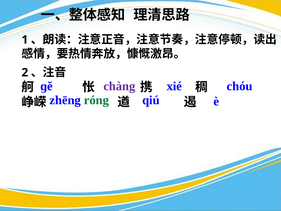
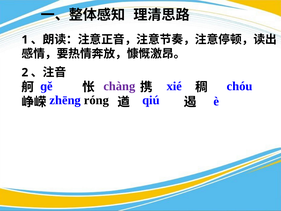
róng colour: green -> black
